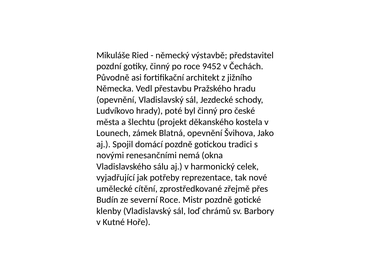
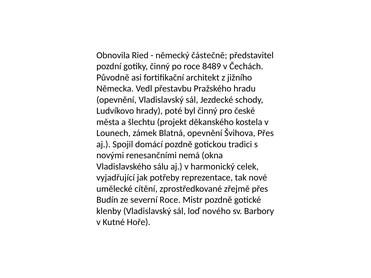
Mikuláše: Mikuláše -> Obnovila
výstavbě: výstavbě -> částečně
9452: 9452 -> 8489
Švihova Jako: Jako -> Přes
chrámů: chrámů -> nového
